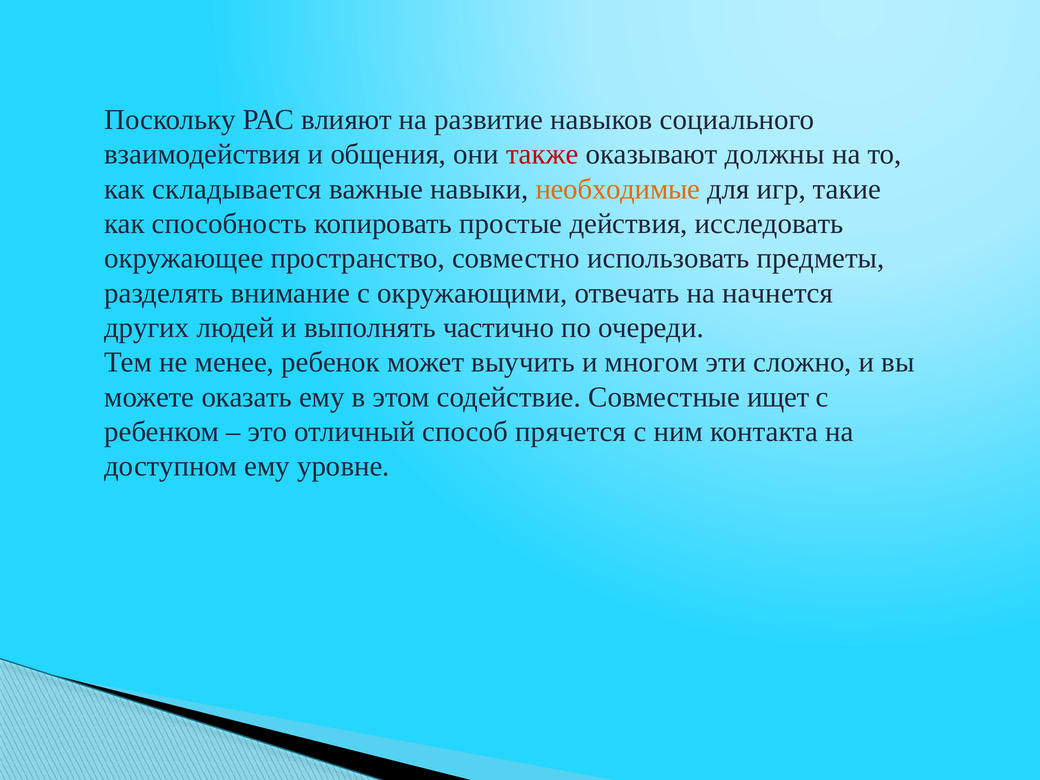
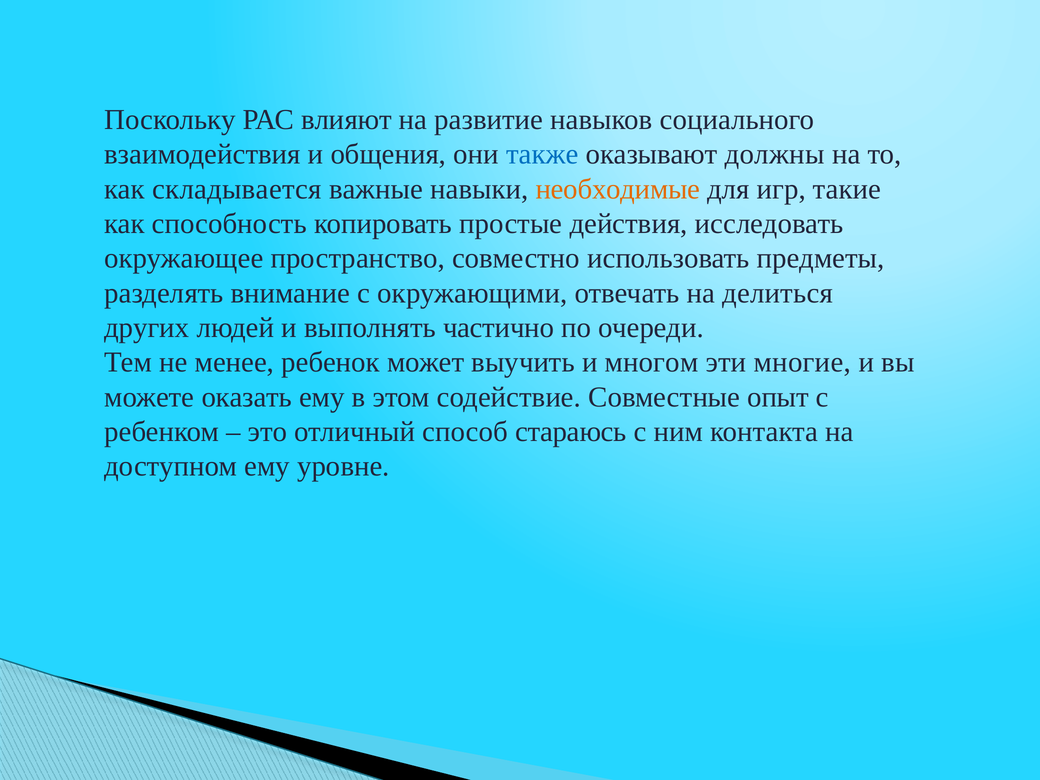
также colour: red -> blue
начнется: начнется -> делиться
сложно: сложно -> многие
ищет: ищет -> опыт
прячется: прячется -> стараюсь
